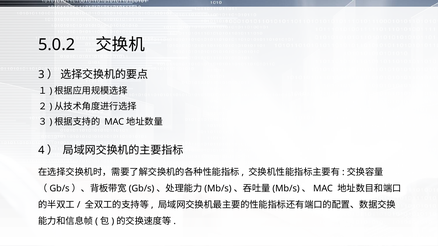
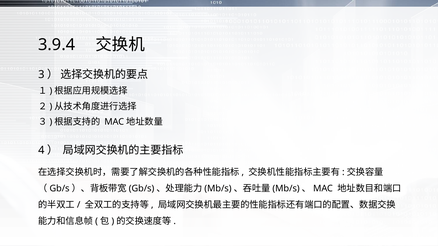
5.0.2: 5.0.2 -> 3.9.4
